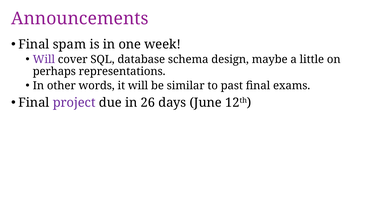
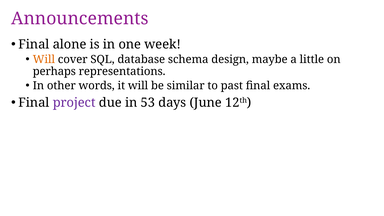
spam: spam -> alone
Will at (44, 59) colour: purple -> orange
26: 26 -> 53
